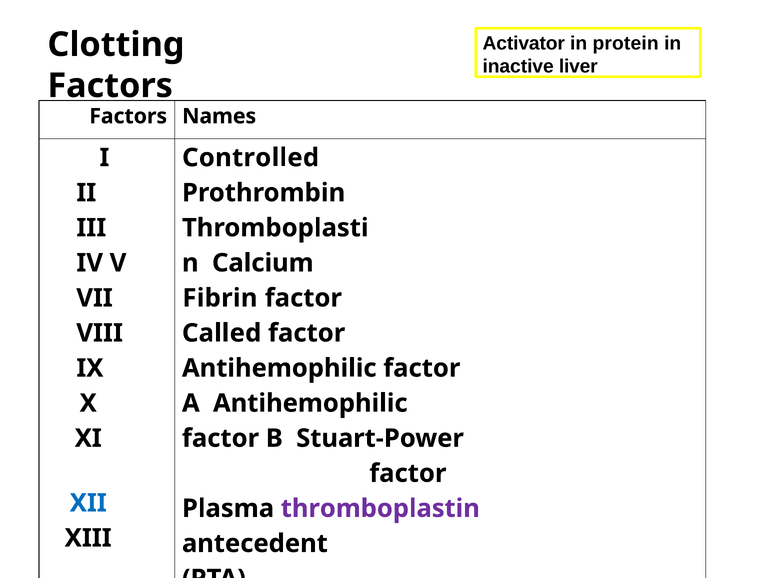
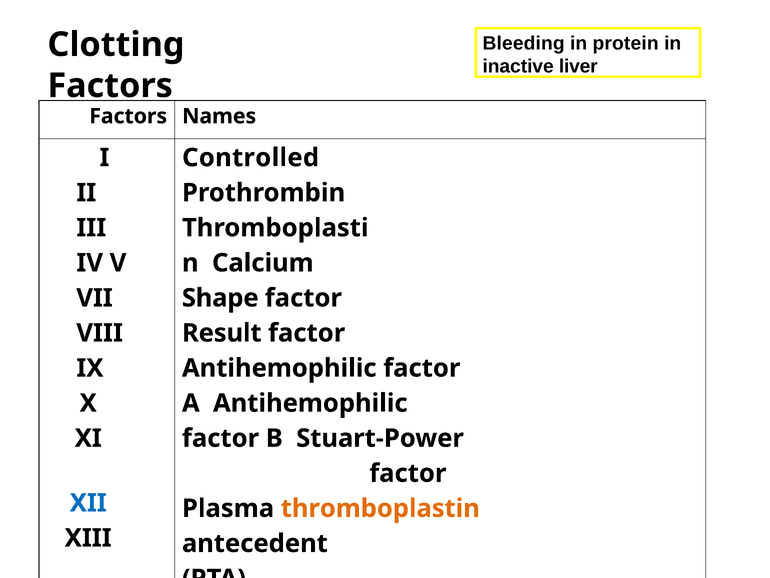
Activator: Activator -> Bleeding
Fibrin at (220, 298): Fibrin -> Shape
Called: Called -> Result
thromboplastin colour: purple -> orange
